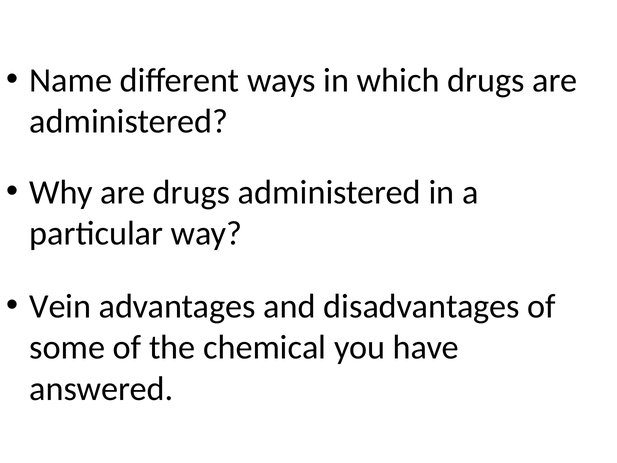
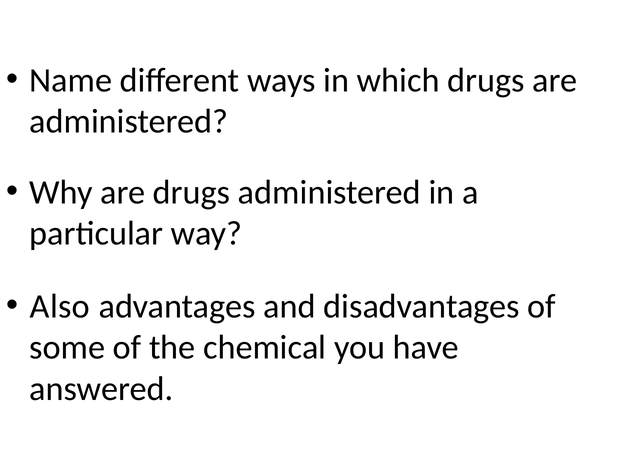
Vein: Vein -> Also
